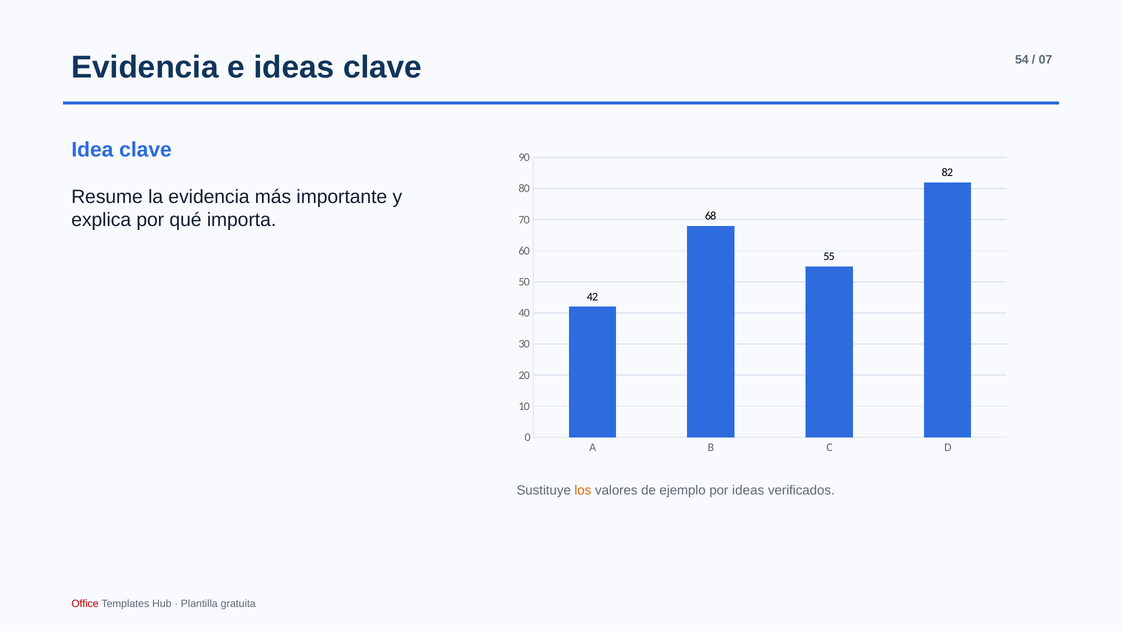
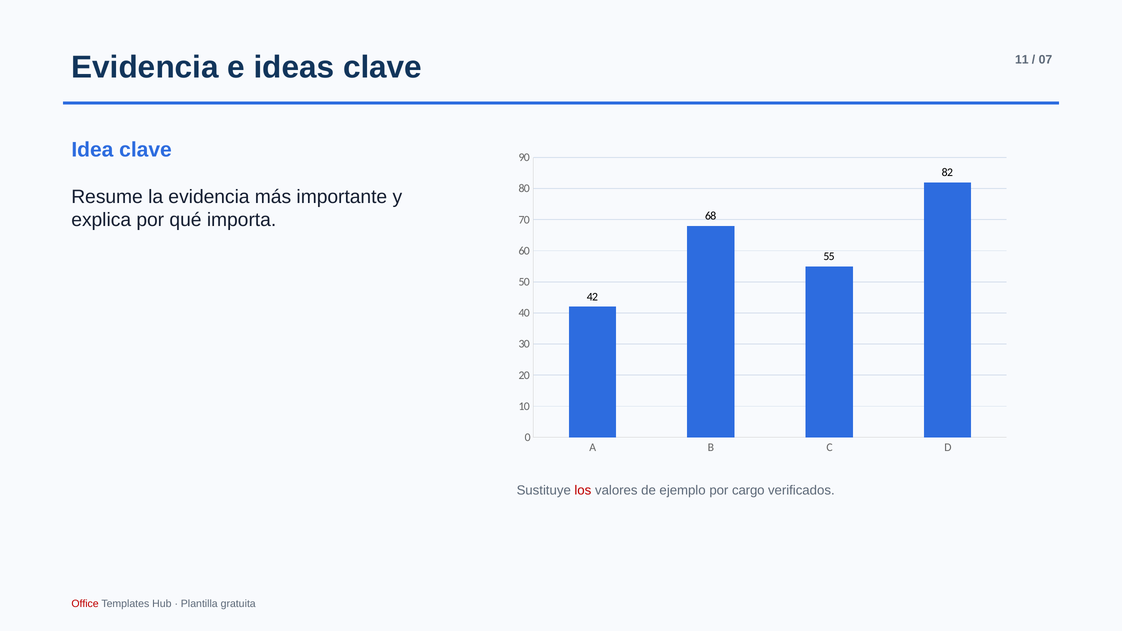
54: 54 -> 11
los colour: orange -> red
por ideas: ideas -> cargo
